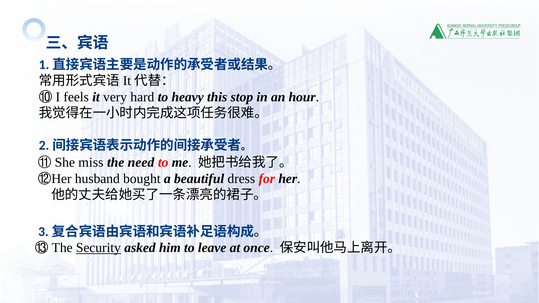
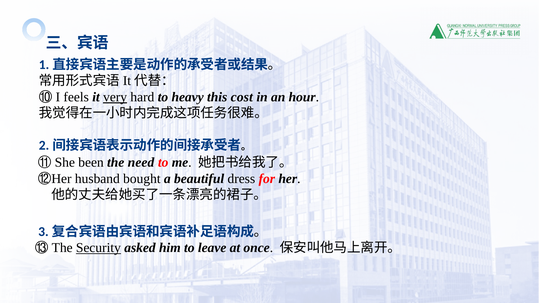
very underline: none -> present
stop: stop -> cost
miss: miss -> been
